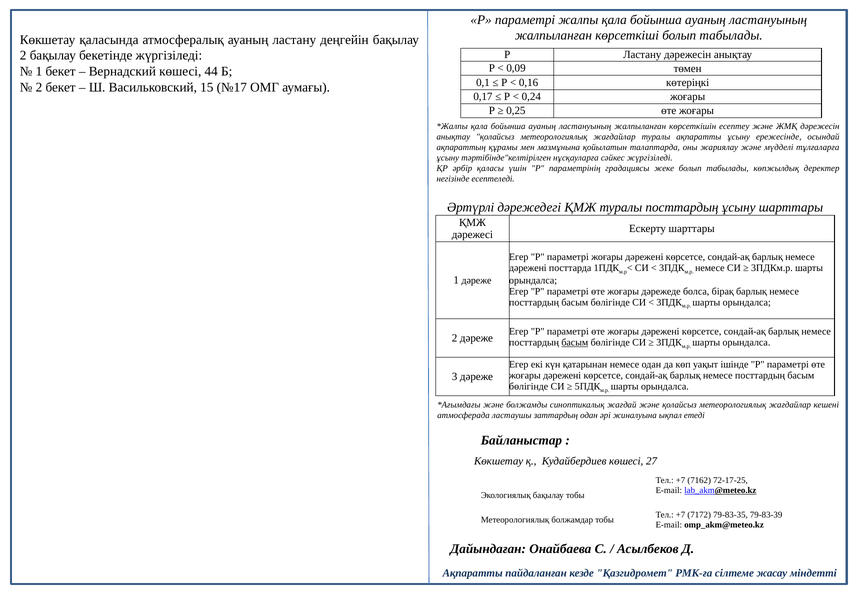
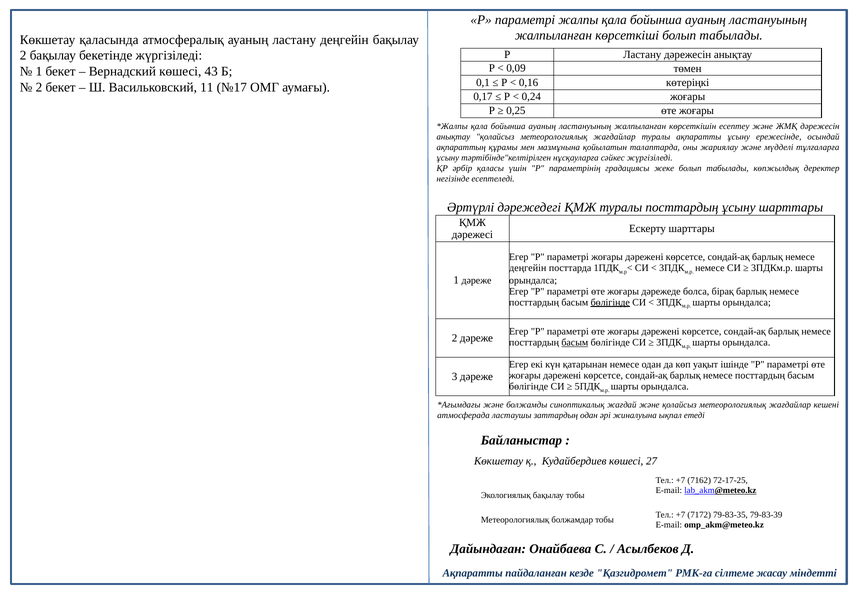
44: 44 -> 43
15: 15 -> 11
дәрежені at (528, 268): дәрежені -> деңгейін
бөлігінде at (610, 302) underline: none -> present
